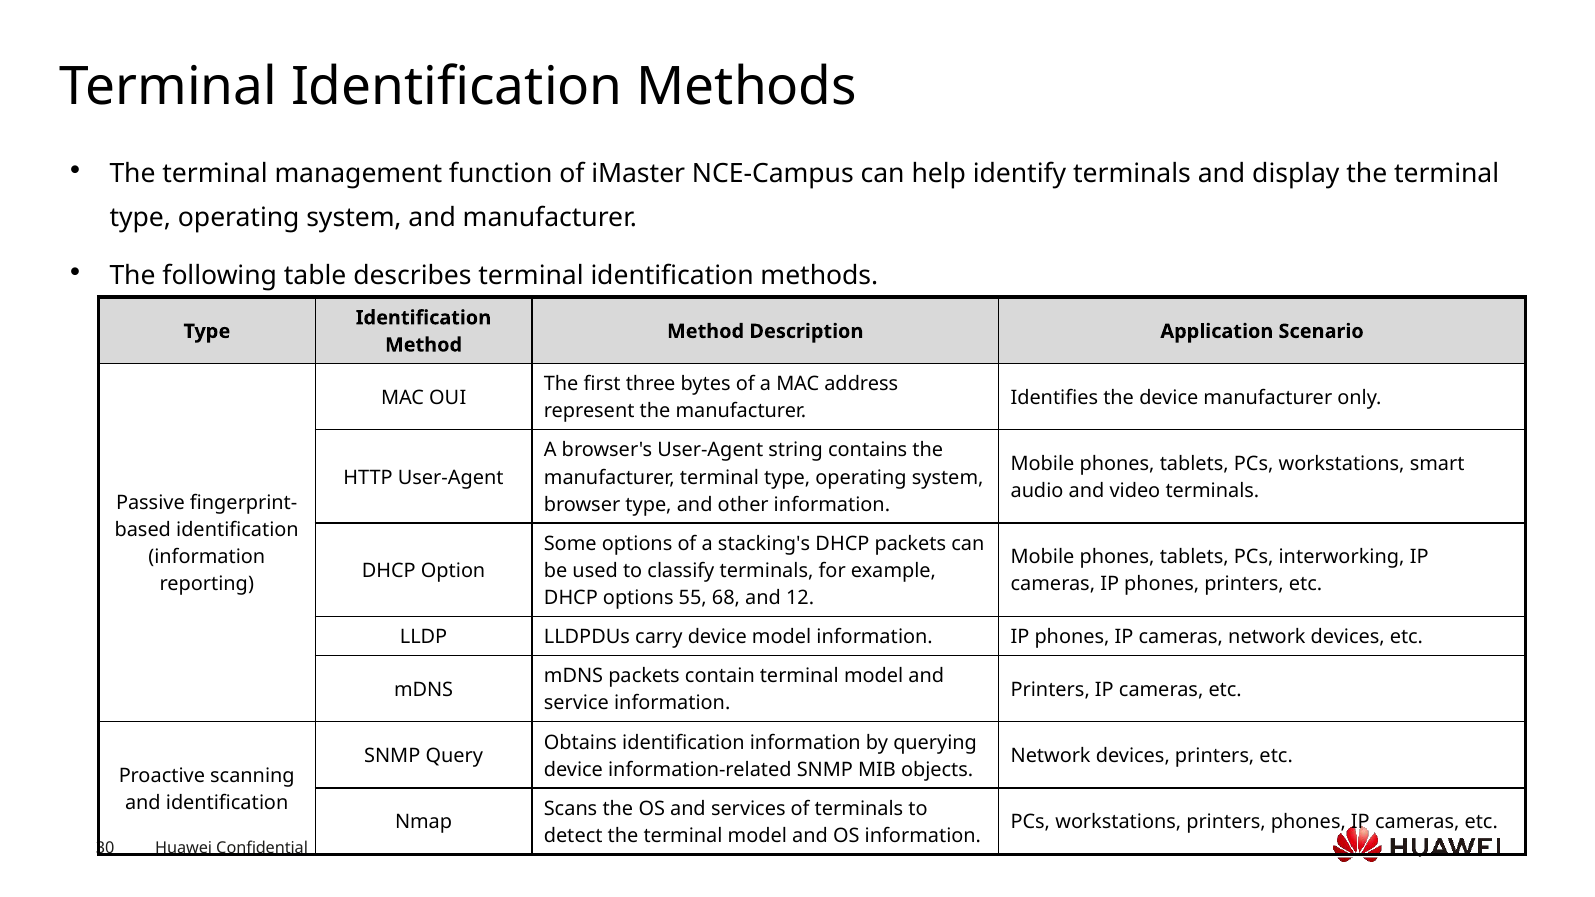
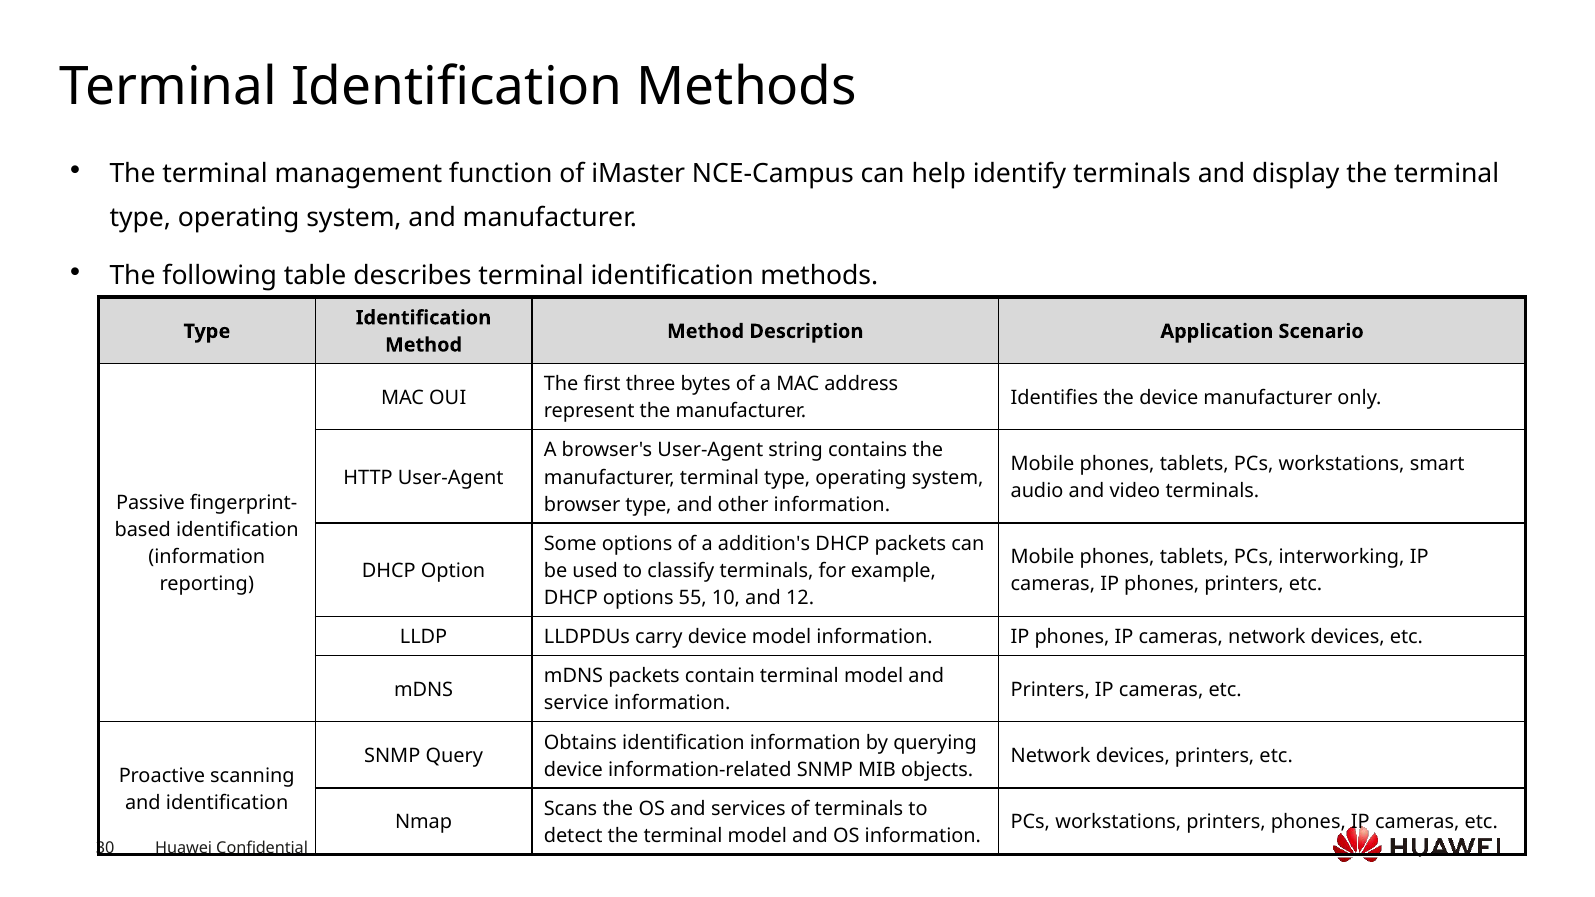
stacking's: stacking's -> addition's
68: 68 -> 10
